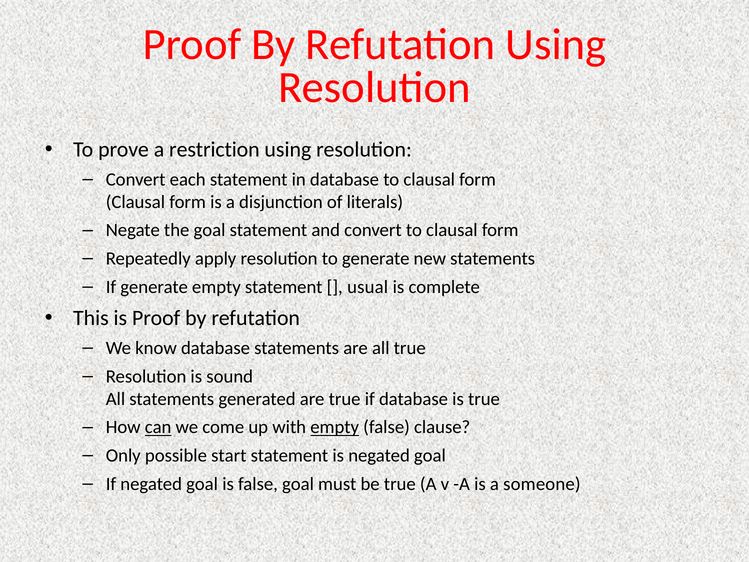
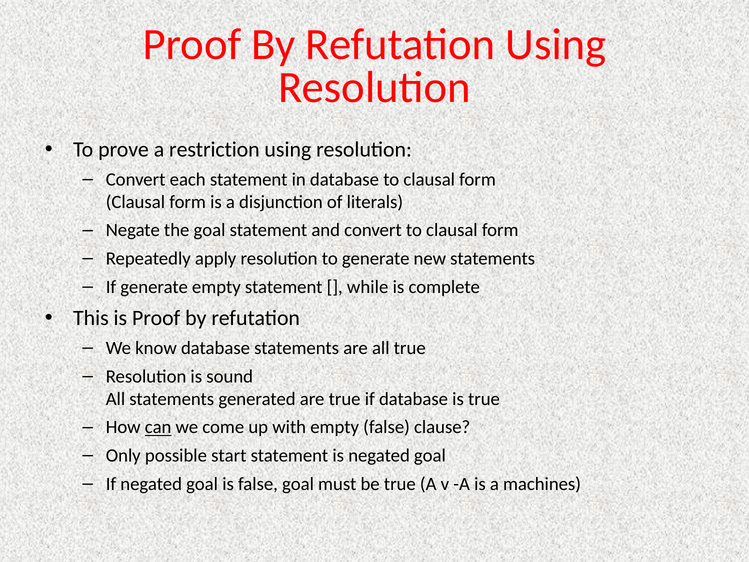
usual: usual -> while
empty at (335, 427) underline: present -> none
someone: someone -> machines
